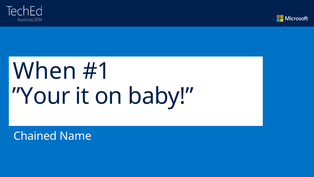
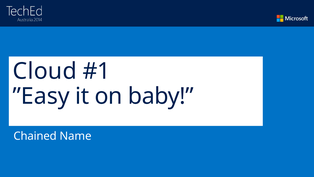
When: When -> Cloud
”Your: ”Your -> ”Easy
